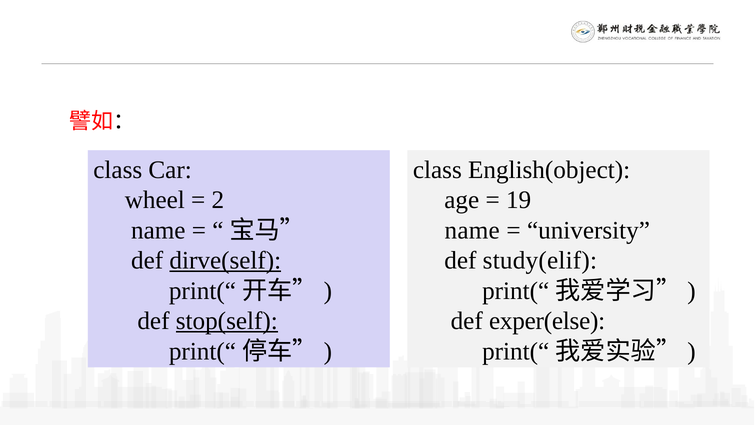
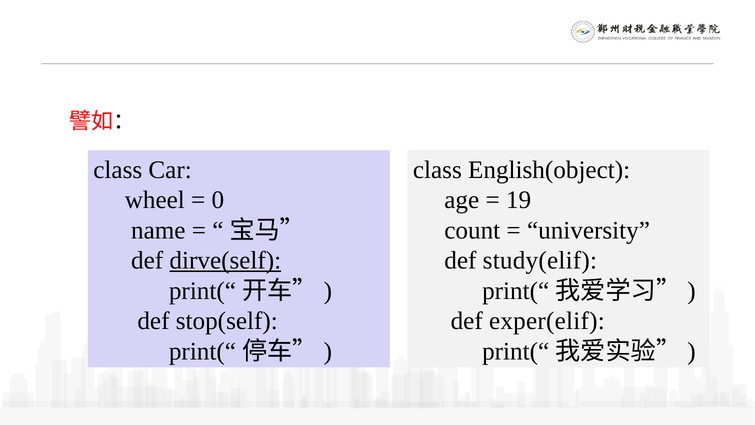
2: 2 -> 0
name at (472, 230): name -> count
stop(self underline: present -> none
exper(else: exper(else -> exper(elif
